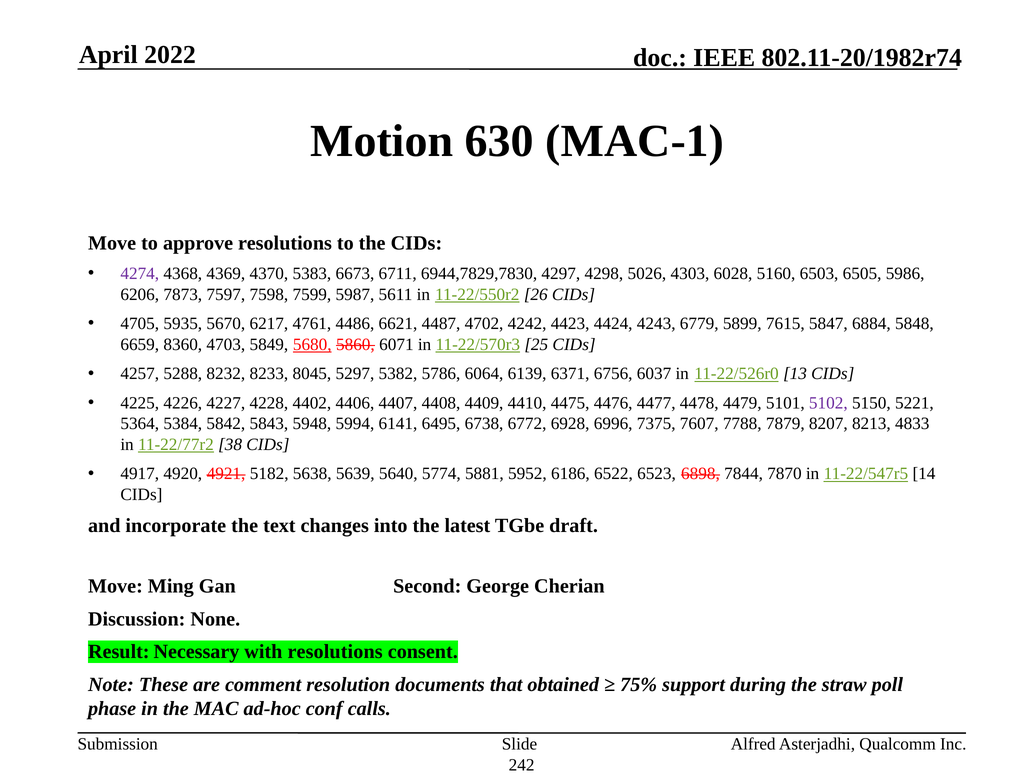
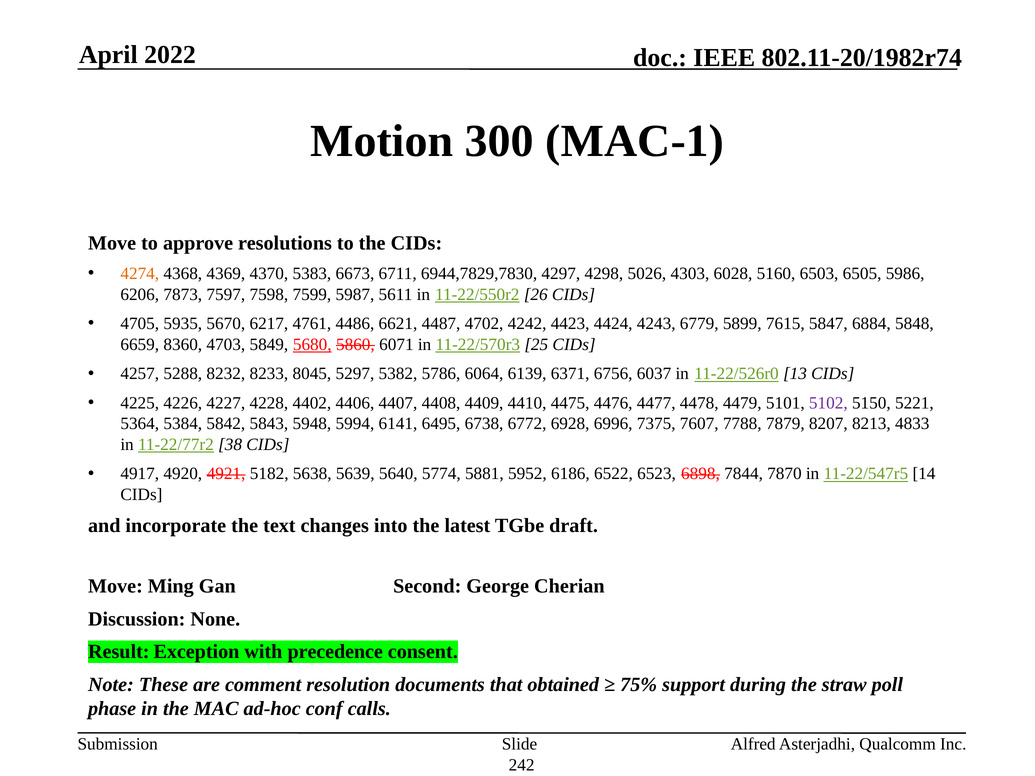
630: 630 -> 300
4274 colour: purple -> orange
Necessary: Necessary -> Exception
with resolutions: resolutions -> precedence
